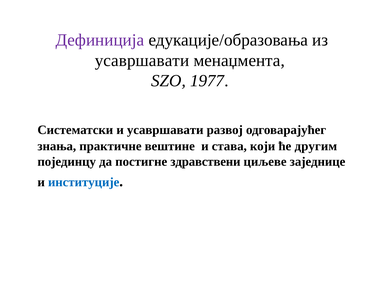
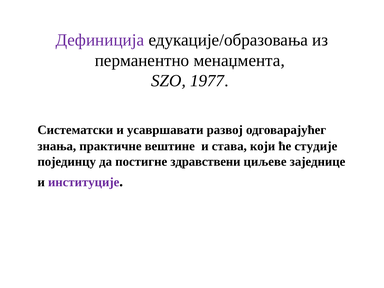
усавршавати at (142, 60): усавршавати -> перманентно
другим: другим -> студије
институције colour: blue -> purple
